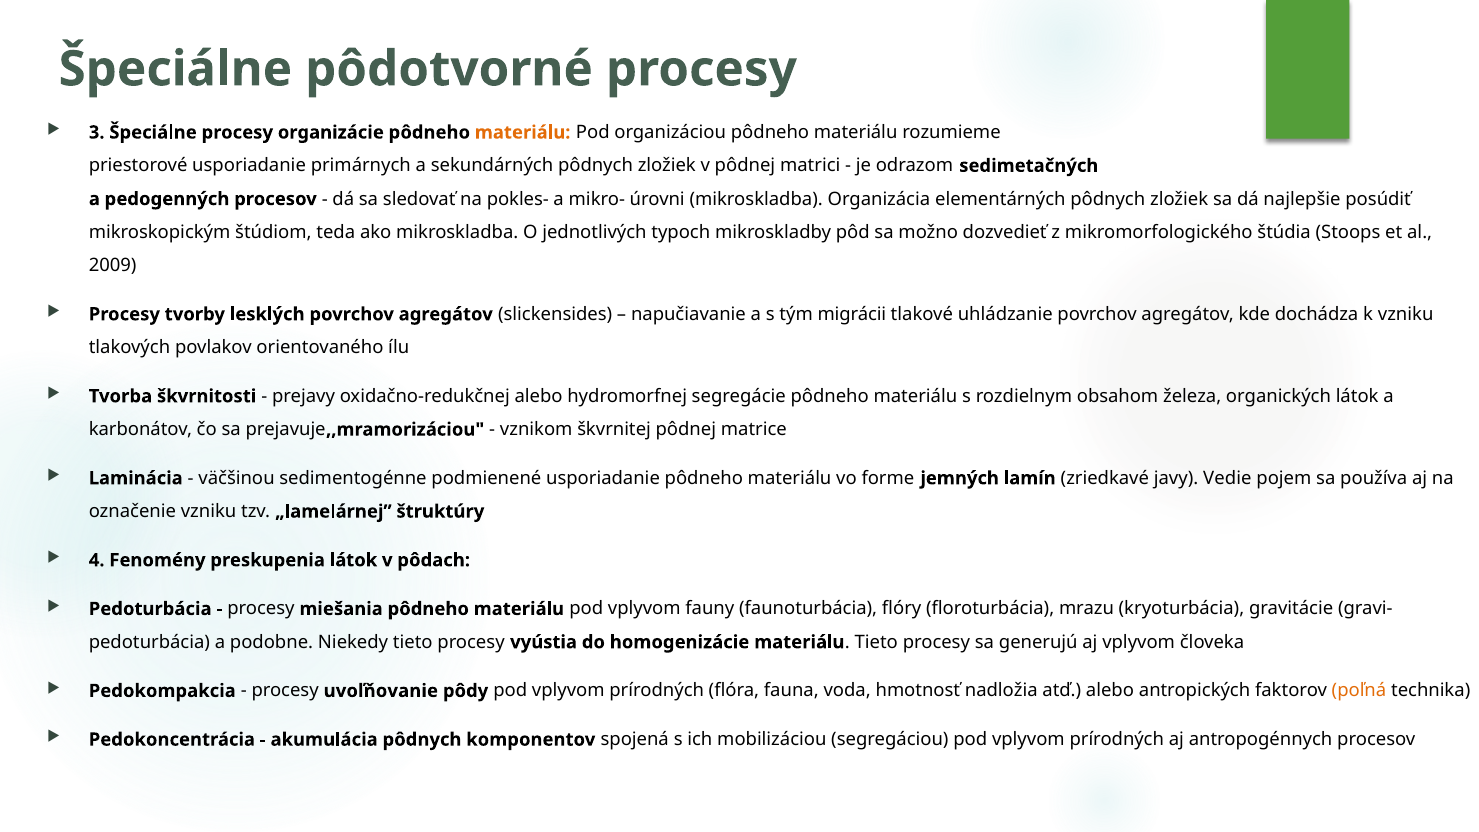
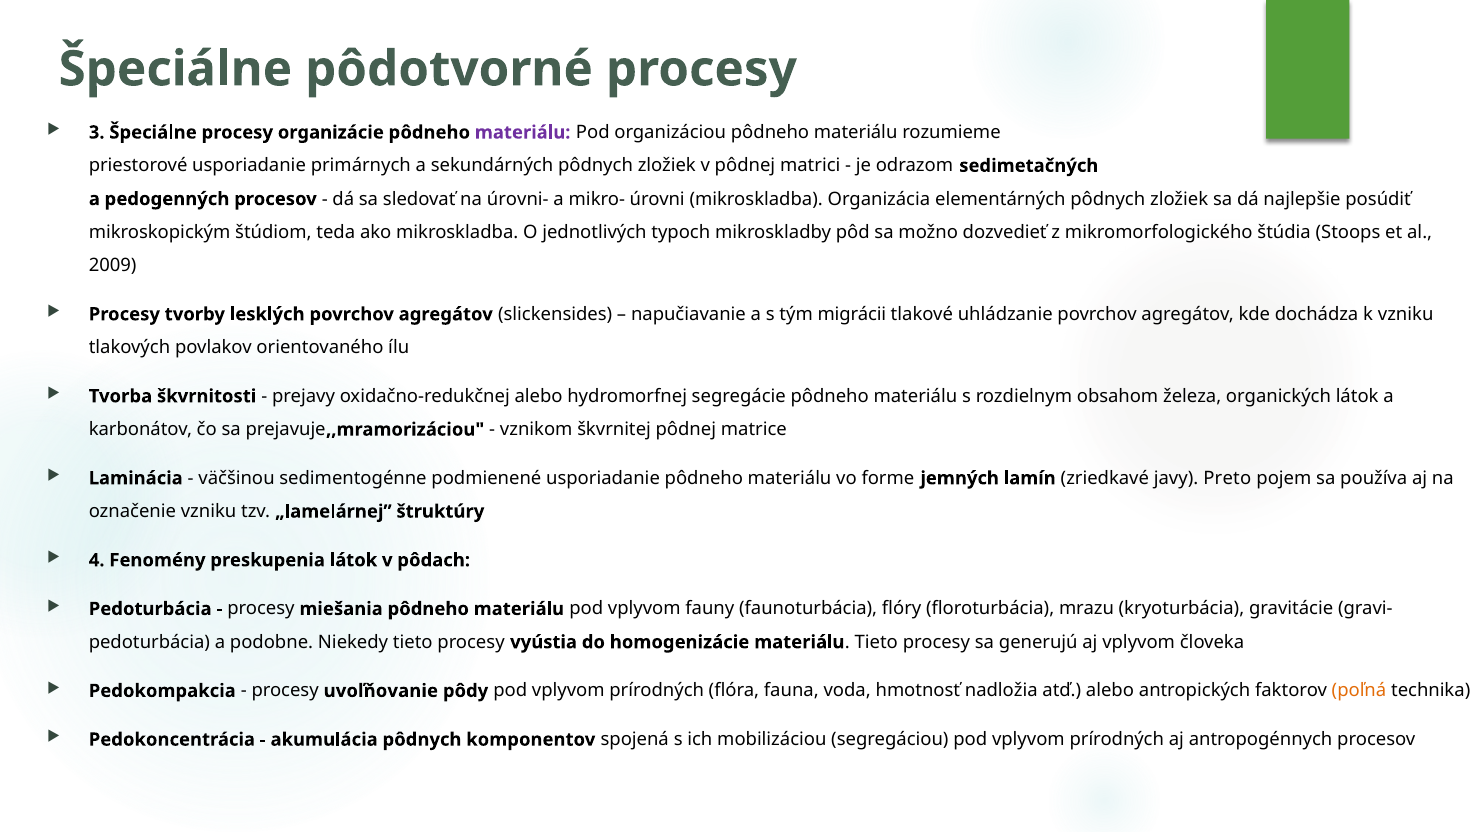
materiálu at (523, 132) colour: orange -> purple
pokles-: pokles- -> úrovni-
Vedie: Vedie -> Preto
